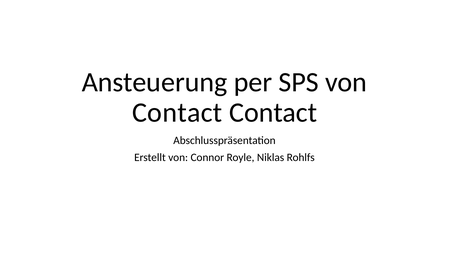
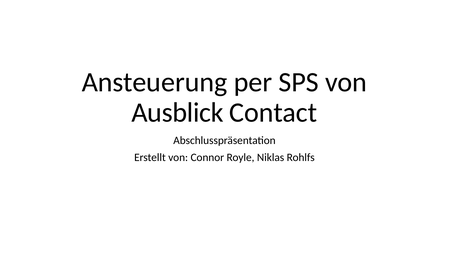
Contact at (177, 112): Contact -> Ausblick
